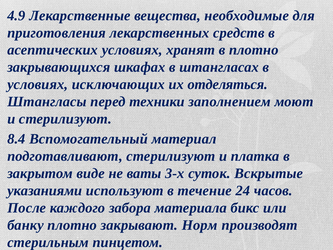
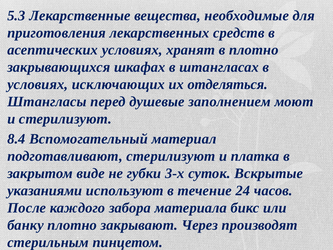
4.9: 4.9 -> 5.3
техники: техники -> душевые
ваты: ваты -> губки
Норм: Норм -> Через
